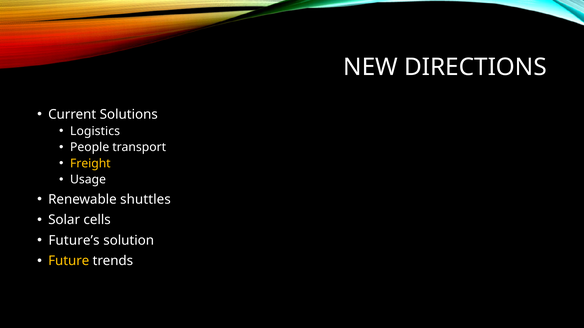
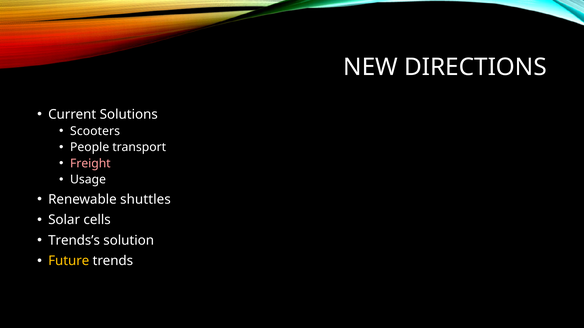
Logistics: Logistics -> Scooters
Freight colour: yellow -> pink
Future’s: Future’s -> Trends’s
